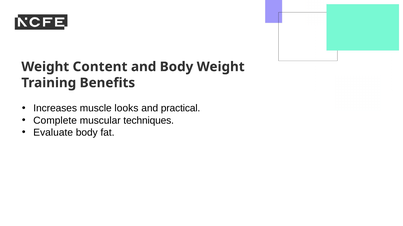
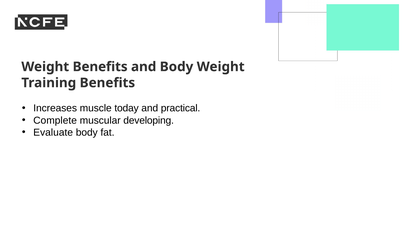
Weight Content: Content -> Benefits
looks: looks -> today
techniques: techniques -> developing
